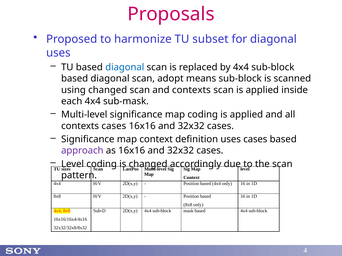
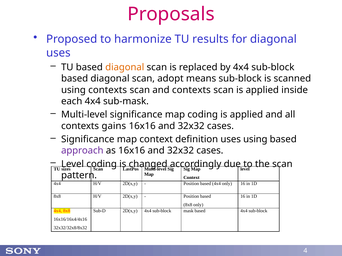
subset: subset -> results
diagonal at (125, 67) colour: blue -> orange
using changed: changed -> contexts
contexts cases: cases -> gains
uses cases: cases -> using
